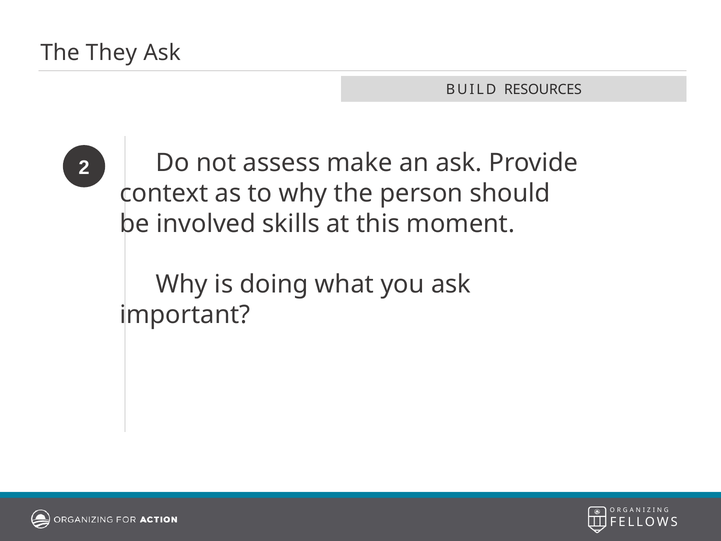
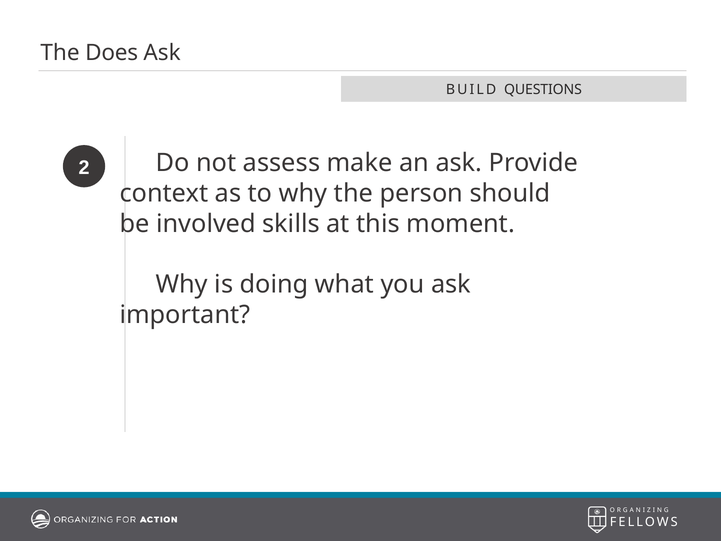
They: They -> Does
RESOURCES: RESOURCES -> QUESTIONS
